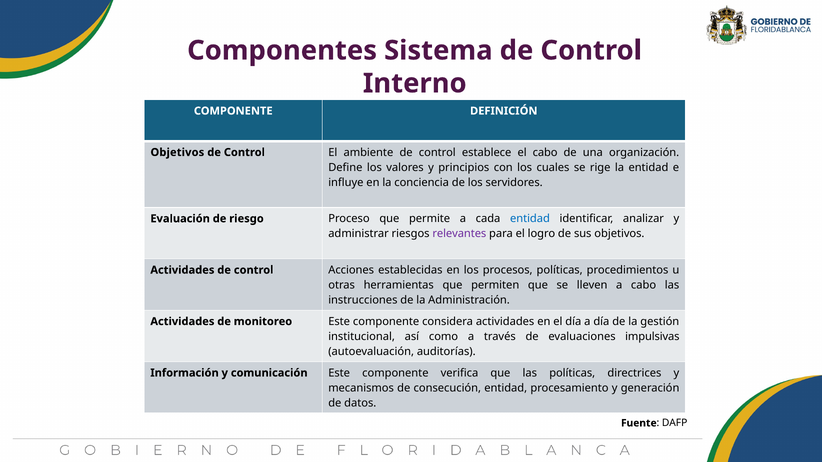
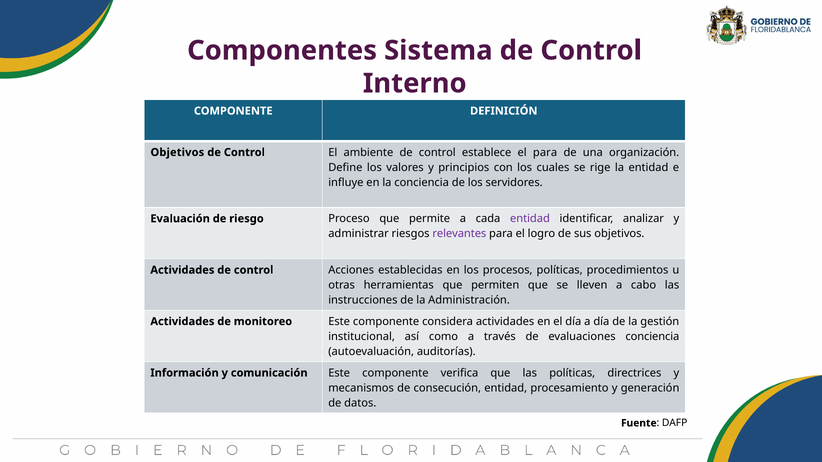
el cabo: cabo -> para
entidad at (530, 219) colour: blue -> purple
evaluaciones impulsivas: impulsivas -> conciencia
